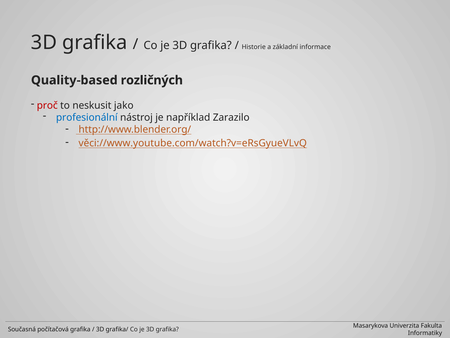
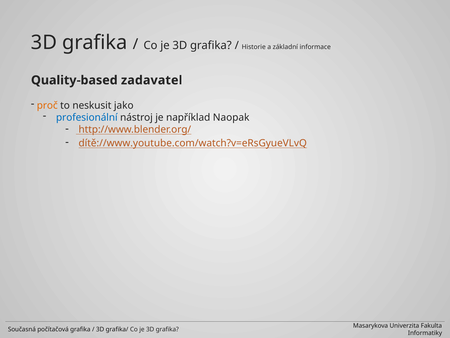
rozličných: rozličných -> zadavatel
proč colour: red -> orange
Zarazilo: Zarazilo -> Naopak
věci://www.youtube.com/watch?v=eRsGyueVLvQ: věci://www.youtube.com/watch?v=eRsGyueVLvQ -> dítě://www.youtube.com/watch?v=eRsGyueVLvQ
